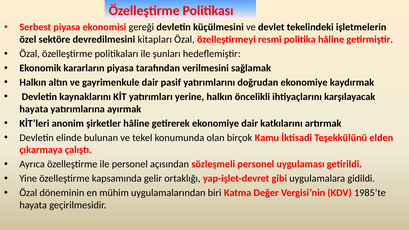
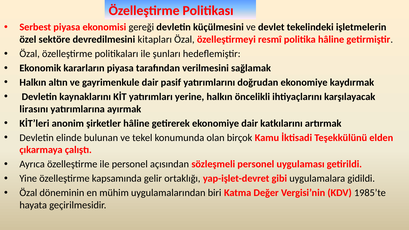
hayata at (34, 109): hayata -> lirasını
